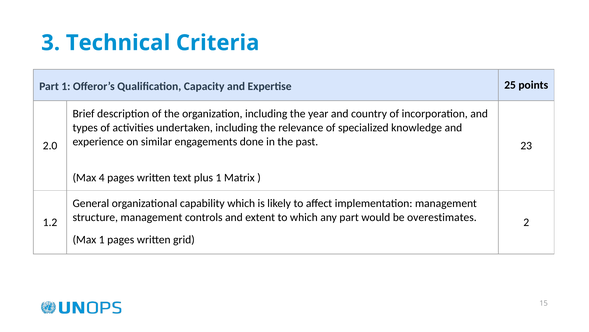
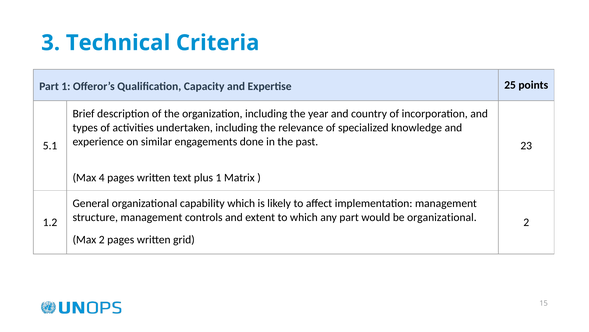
2.0: 2.0 -> 5.1
be overestimates: overestimates -> organizational
Max 1: 1 -> 2
